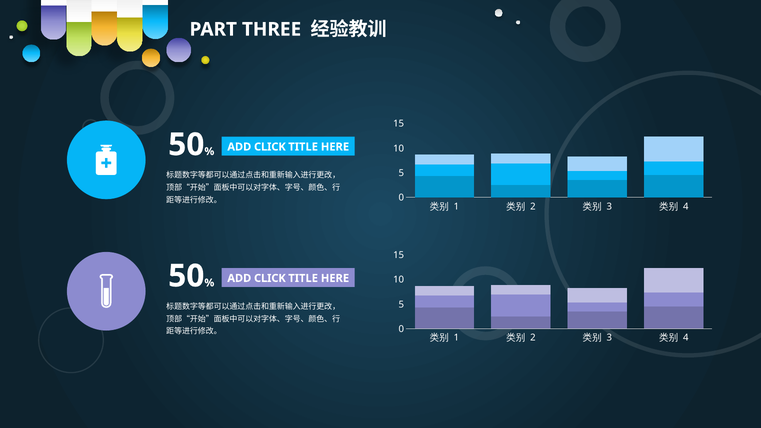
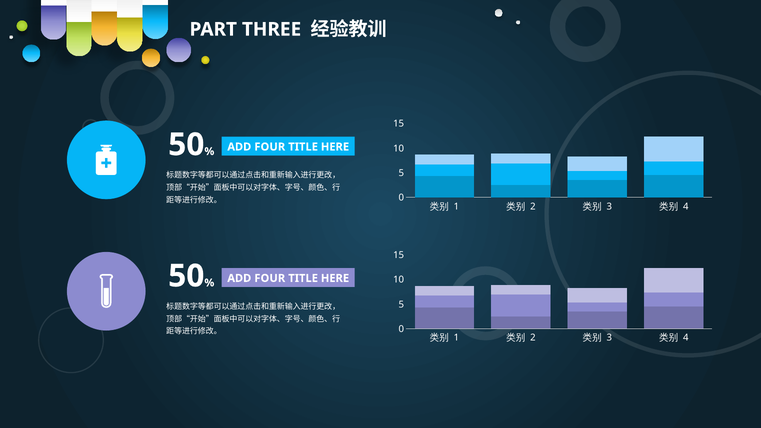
CLICK at (270, 147): CLICK -> FOUR
CLICK at (270, 278): CLICK -> FOUR
